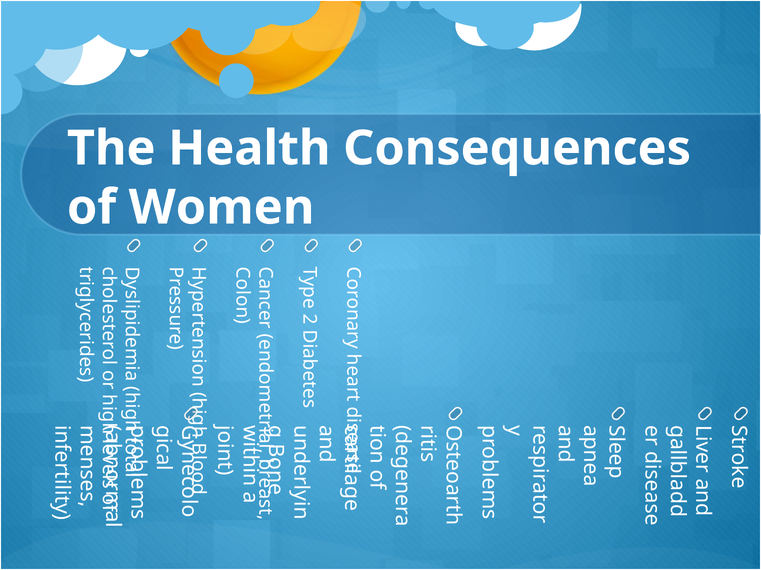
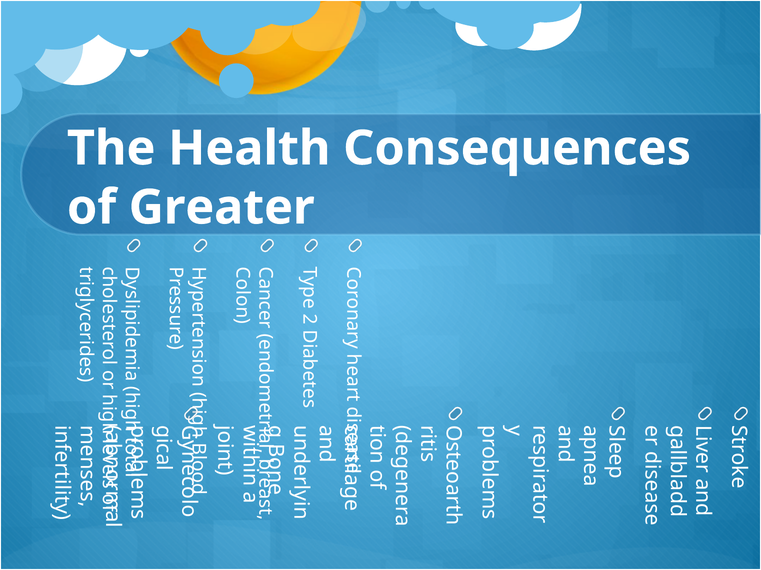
Women: Women -> Greater
